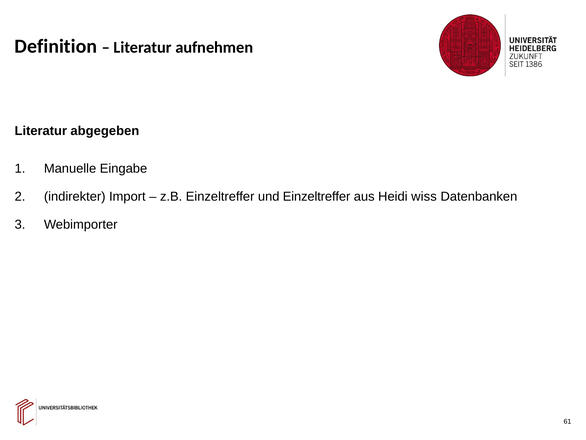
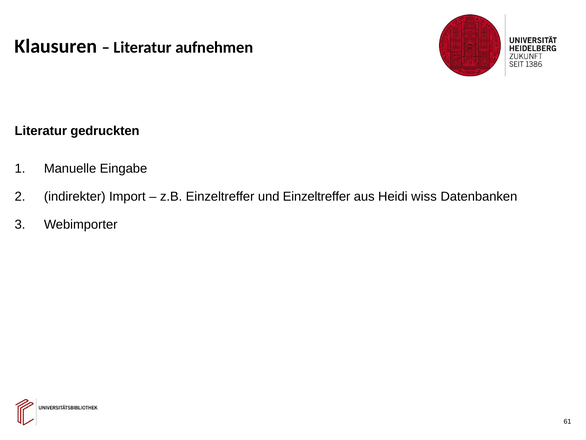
Definition: Definition -> Klausuren
abgegeben: abgegeben -> gedruckten
